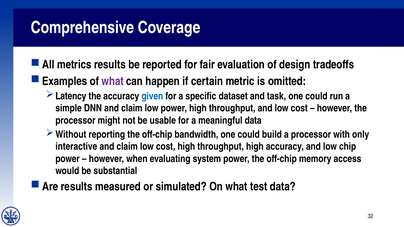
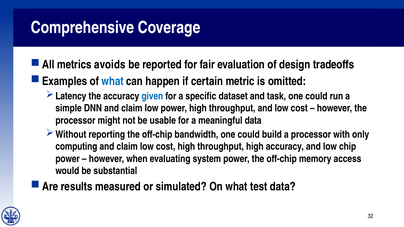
metrics results: results -> avoids
what at (113, 81) colour: purple -> blue
interactive: interactive -> computing
